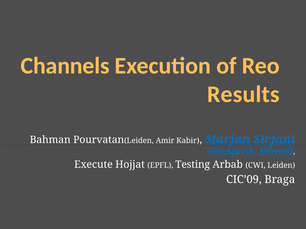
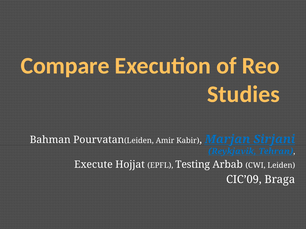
Channels: Channels -> Compare
Results: Results -> Studies
